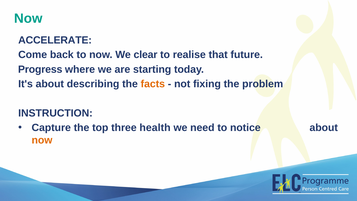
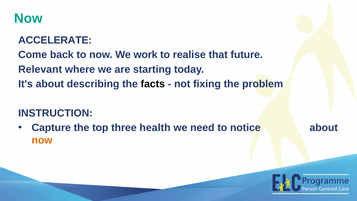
clear: clear -> work
Progress: Progress -> Relevant
facts colour: orange -> black
